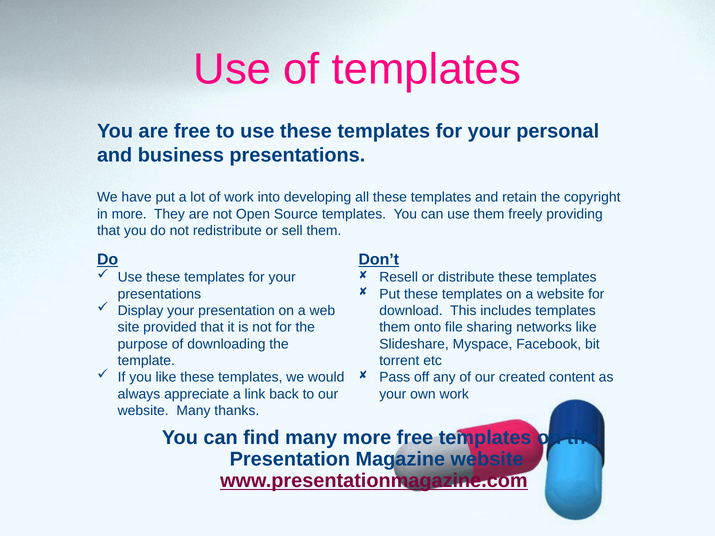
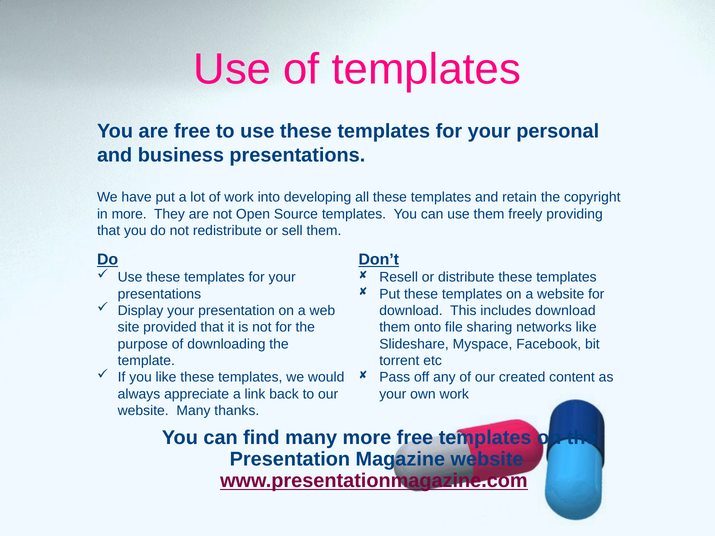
includes templates: templates -> download
